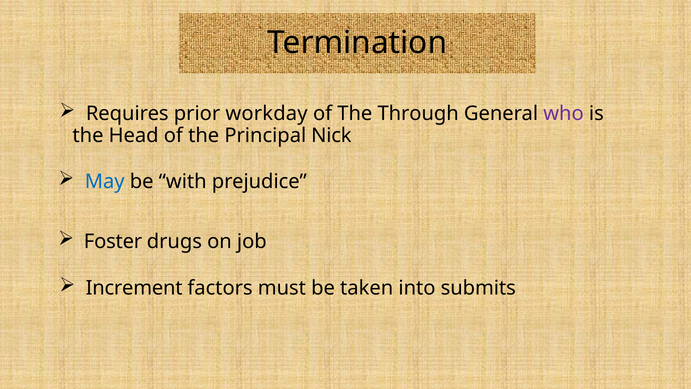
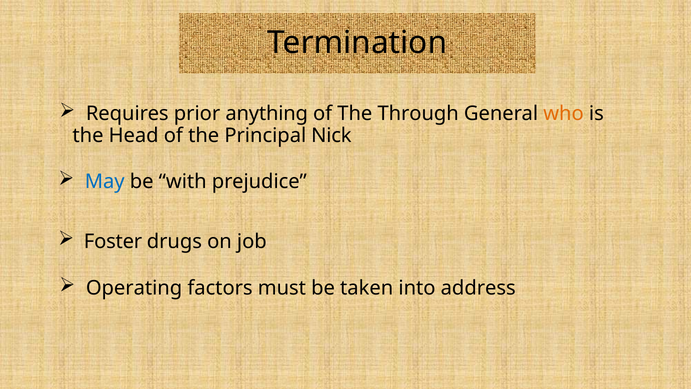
workday: workday -> anything
who colour: purple -> orange
Increment: Increment -> Operating
submits: submits -> address
